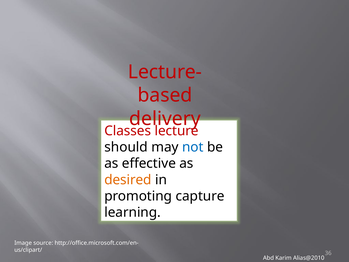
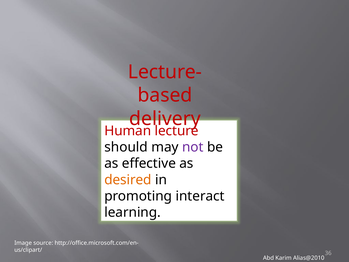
Classes: Classes -> Human
not colour: blue -> purple
capture: capture -> interact
